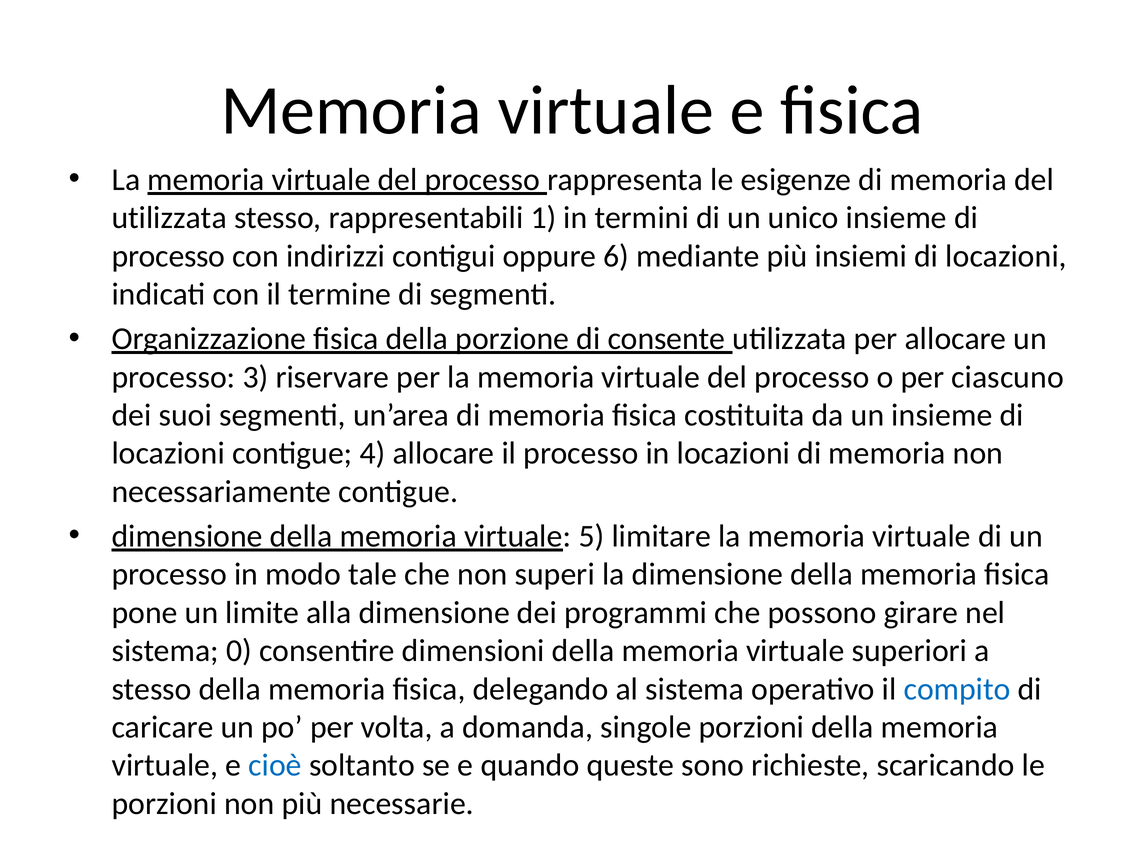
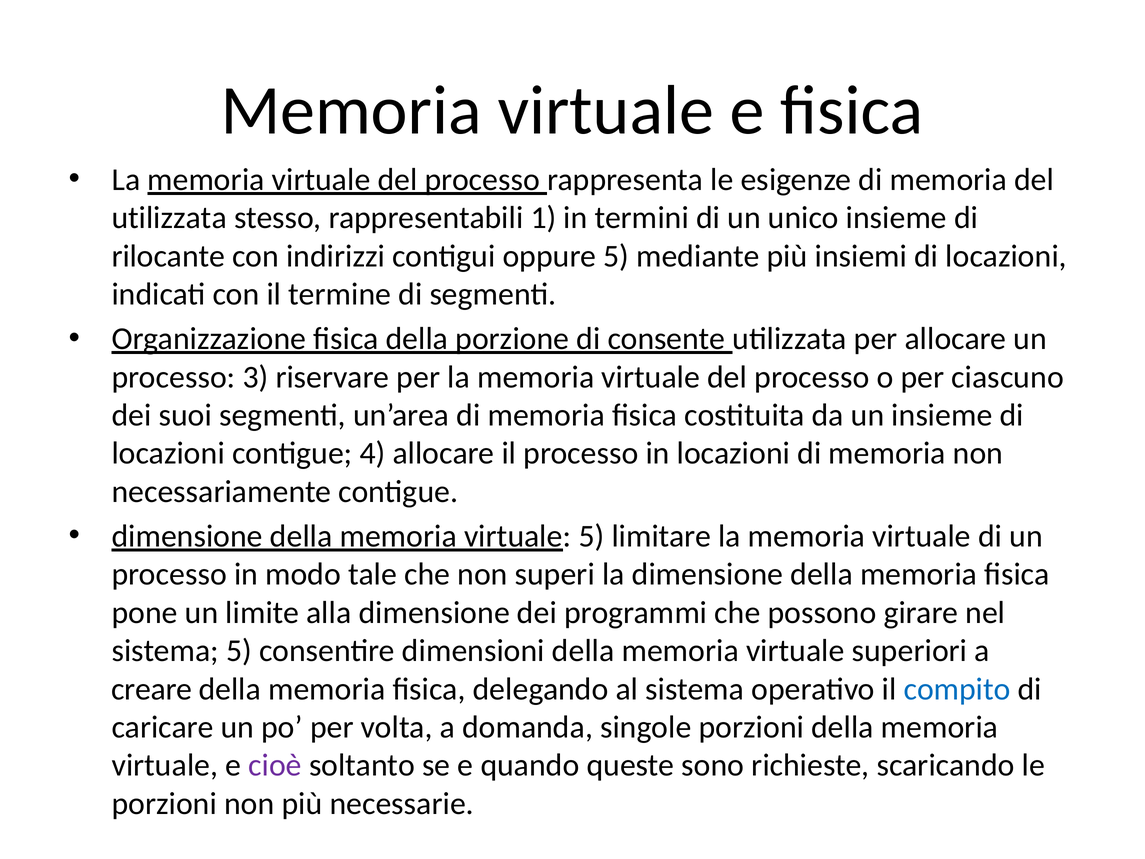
processo at (168, 256): processo -> rilocante
oppure 6: 6 -> 5
sistema 0: 0 -> 5
stesso at (152, 689): stesso -> creare
cioè colour: blue -> purple
